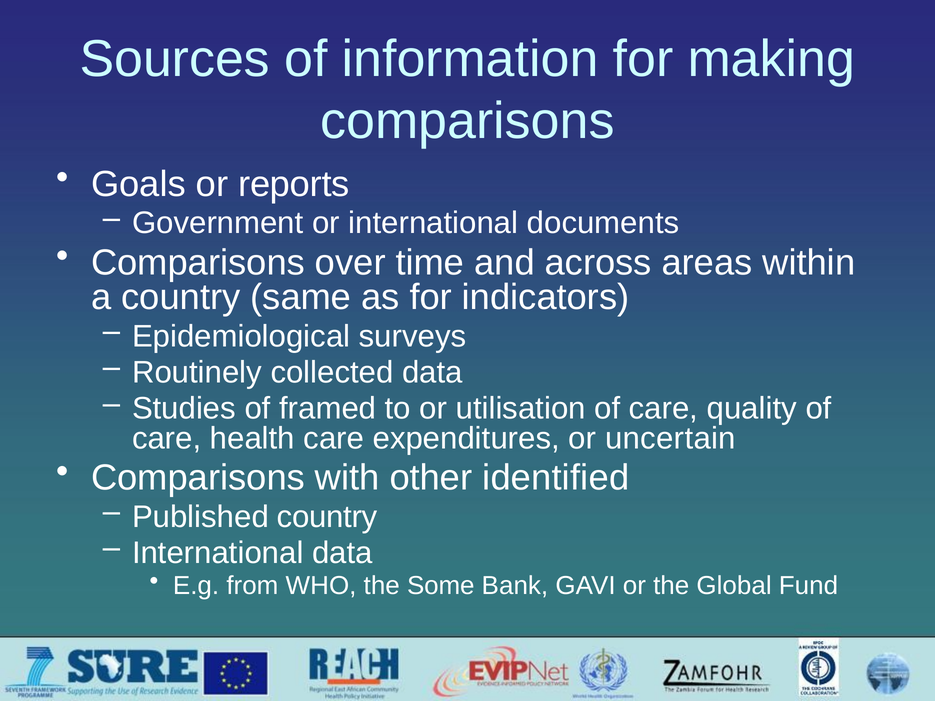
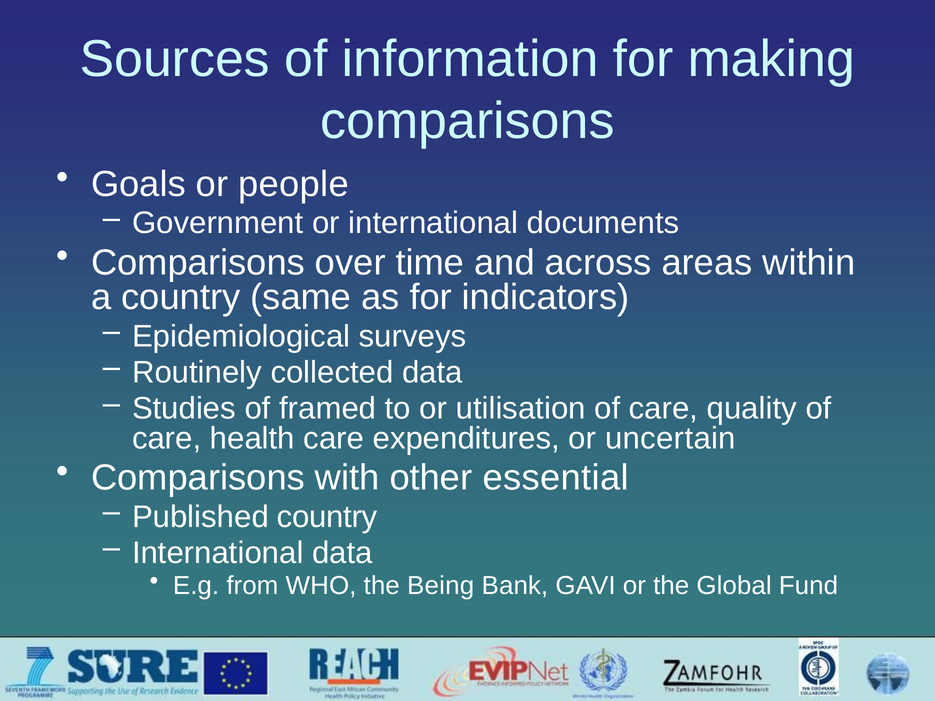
reports: reports -> people
identified: identified -> essential
Some: Some -> Being
